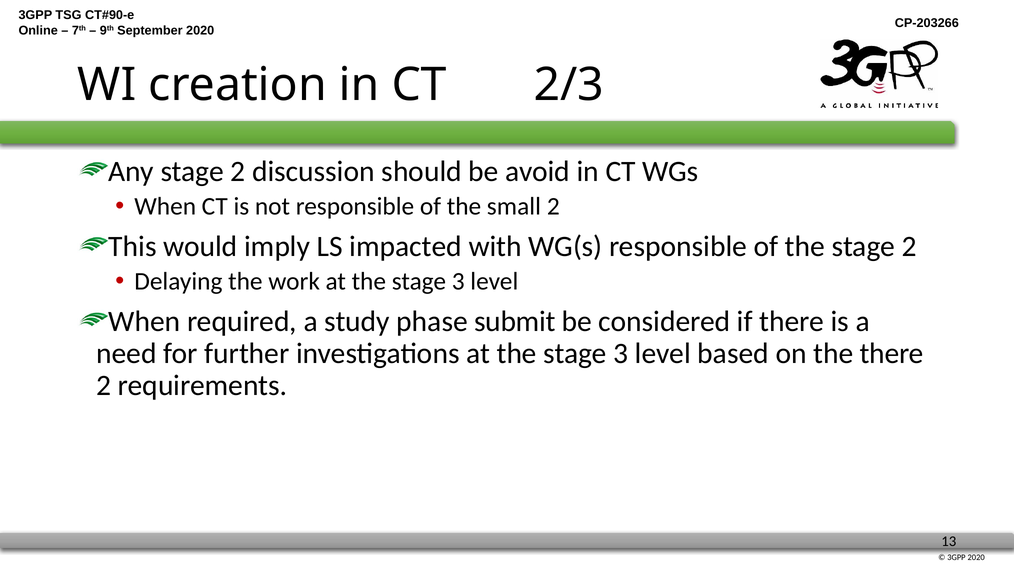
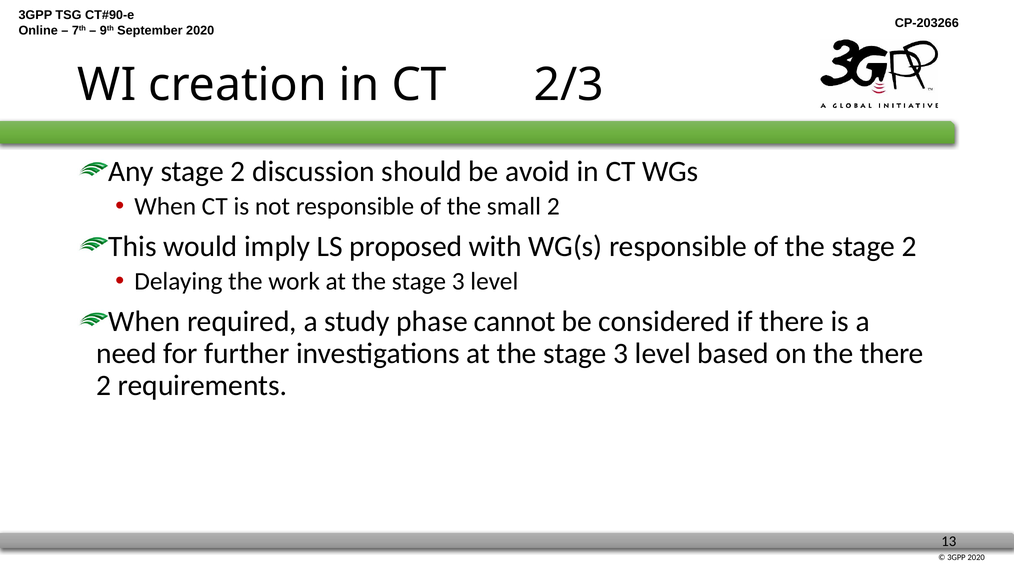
impacted: impacted -> proposed
submit: submit -> cannot
